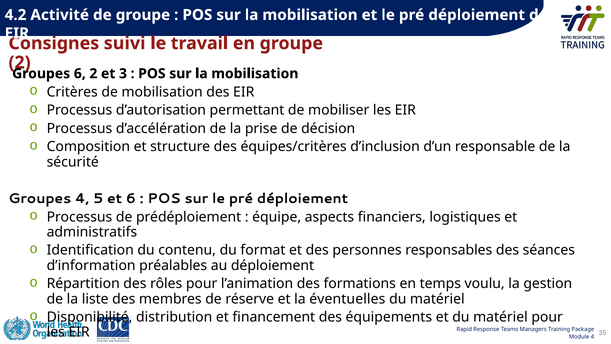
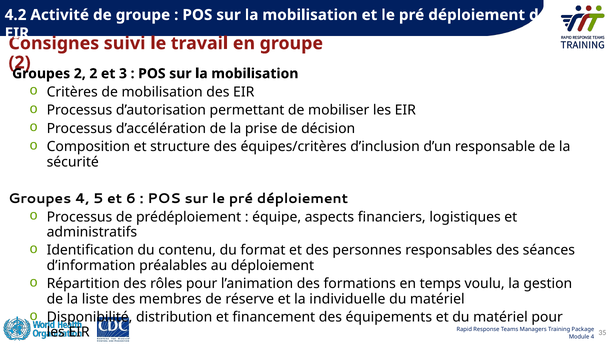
Groupes 6: 6 -> 2
éventuelles: éventuelles -> individuelle
